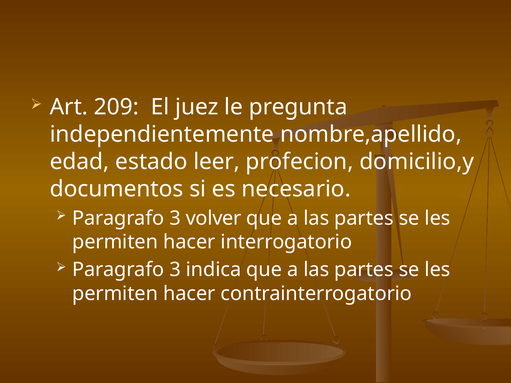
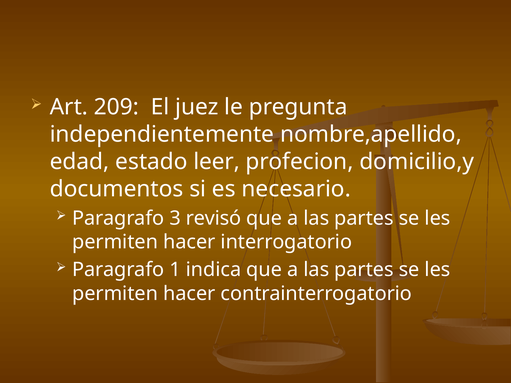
volver: volver -> revisó
3 at (175, 270): 3 -> 1
